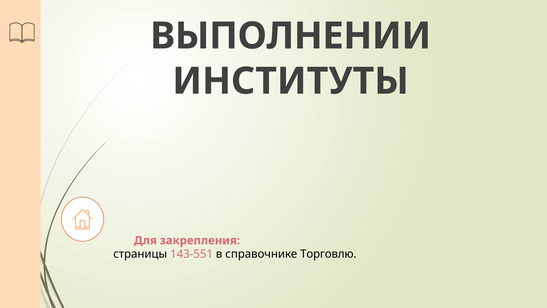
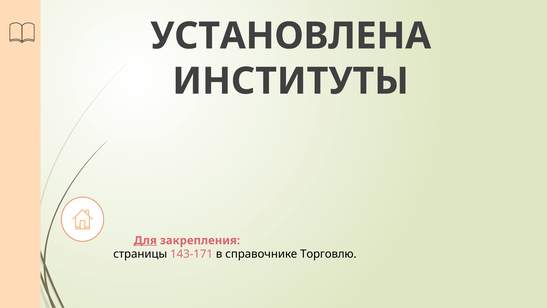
ВЫПОЛНЕНИИ: ВЫПОЛНЕНИИ -> УСТАНОВЛЕНА
Для underline: none -> present
143-551: 143-551 -> 143-171
